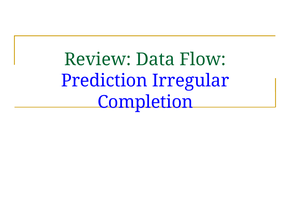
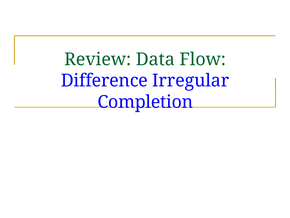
Prediction: Prediction -> Difference
